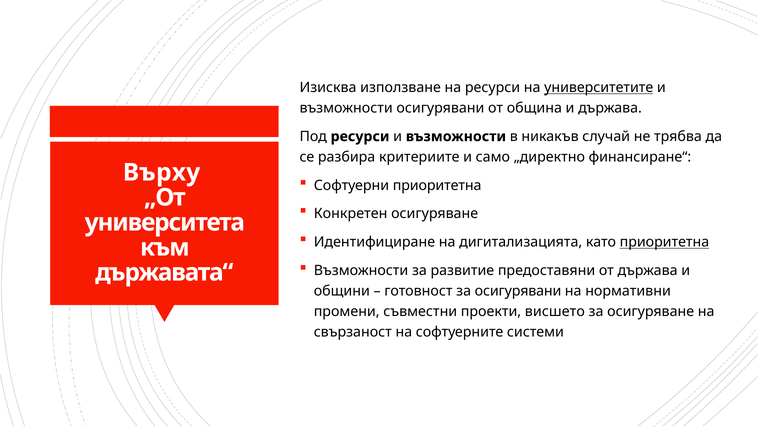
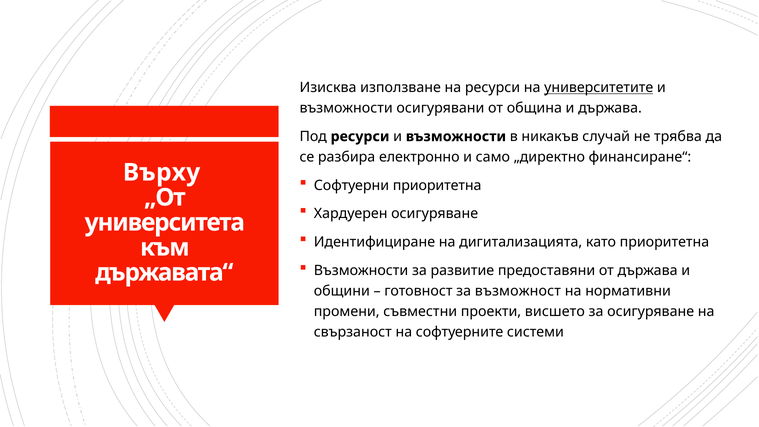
критериите: критериите -> електронно
Конкретен: Конкретен -> Хардуерен
приоритетна at (664, 242) underline: present -> none
за осигурявани: осигурявани -> възможност
